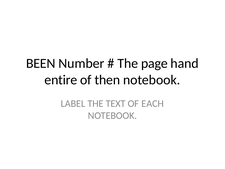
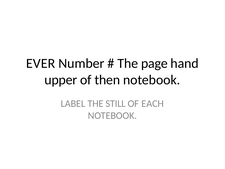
BEEN: BEEN -> EVER
entire: entire -> upper
TEXT: TEXT -> STILL
